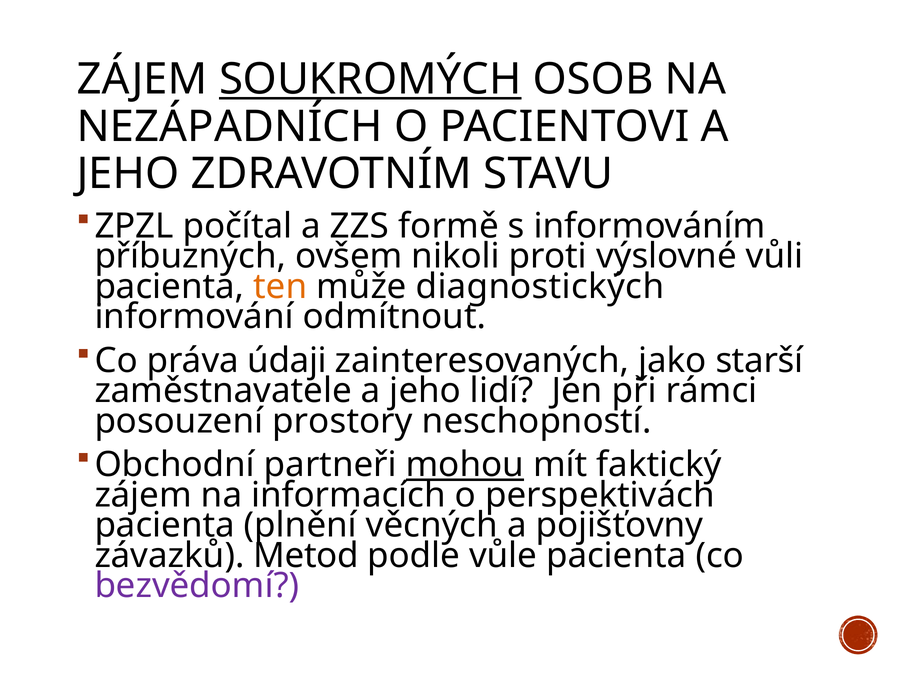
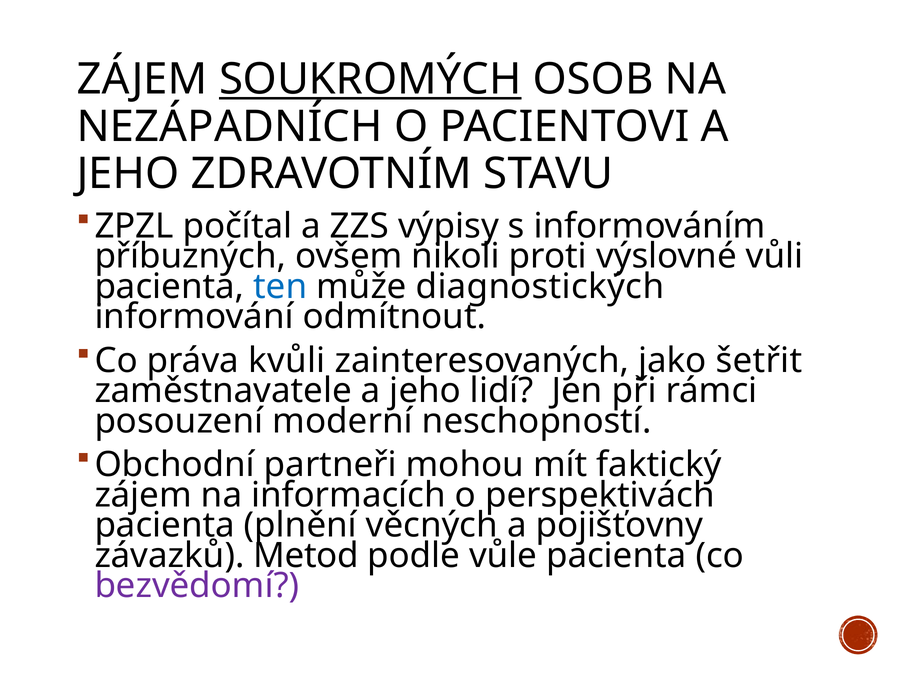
formě: formě -> výpisy
ten colour: orange -> blue
údaji: údaji -> kvůli
starší: starší -> šetřit
prostory: prostory -> moderní
mohou underline: present -> none
